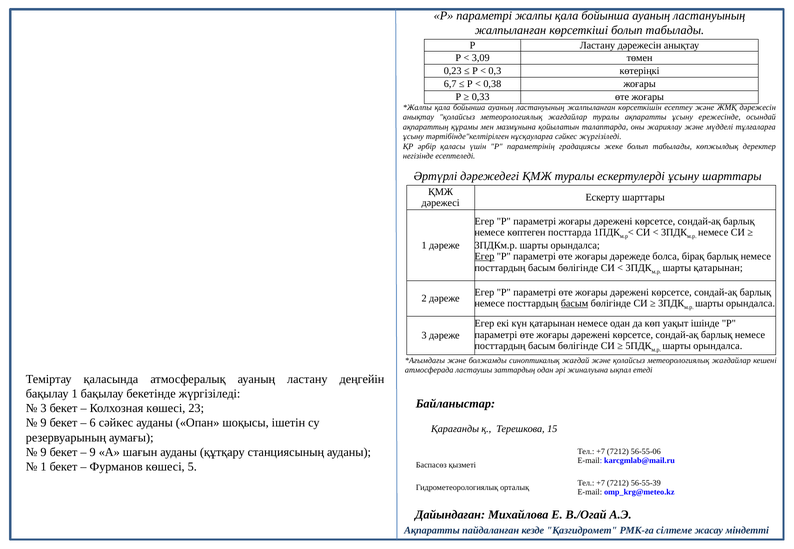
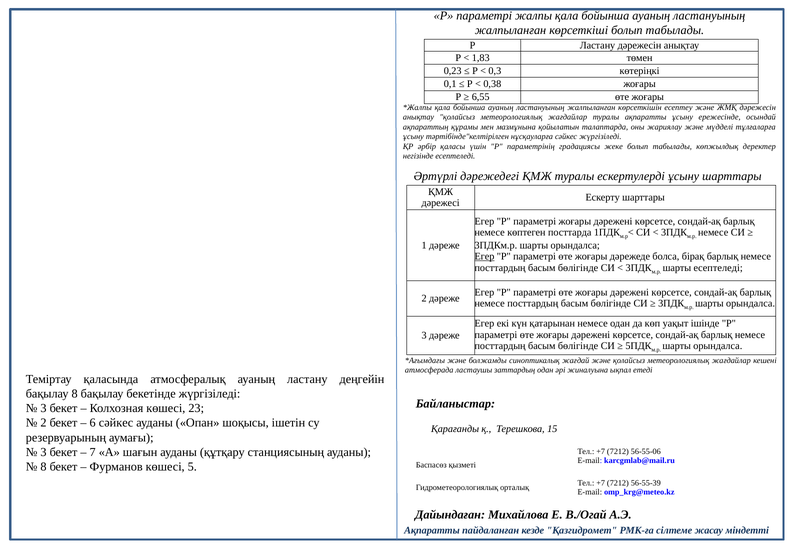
3,09: 3,09 -> 1,83
6,7: 6,7 -> 0,1
0,33: 0,33 -> 6,55
шарты қатарынан: қатарынан -> есептеледі
басым at (574, 304) underline: present -> none
бақылау 1: 1 -> 8
9 at (44, 423): 9 -> 2
9 at (44, 453): 9 -> 3
9 at (93, 453): 9 -> 7
1 at (44, 467): 1 -> 8
